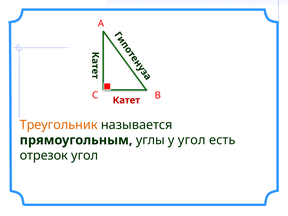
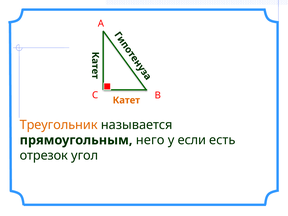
Катет colour: red -> orange
углы: углы -> него
у угол: угол -> если
